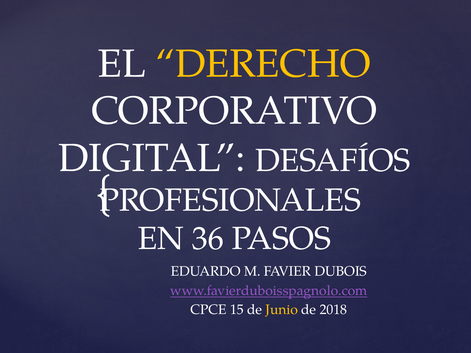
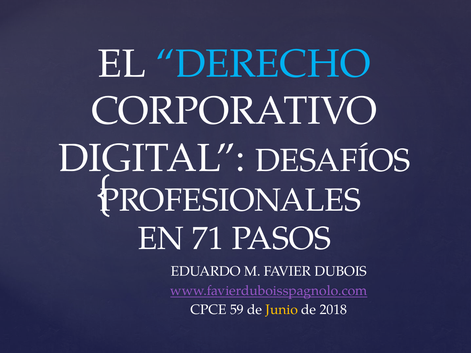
DERECHO colour: yellow -> light blue
36: 36 -> 71
15: 15 -> 59
